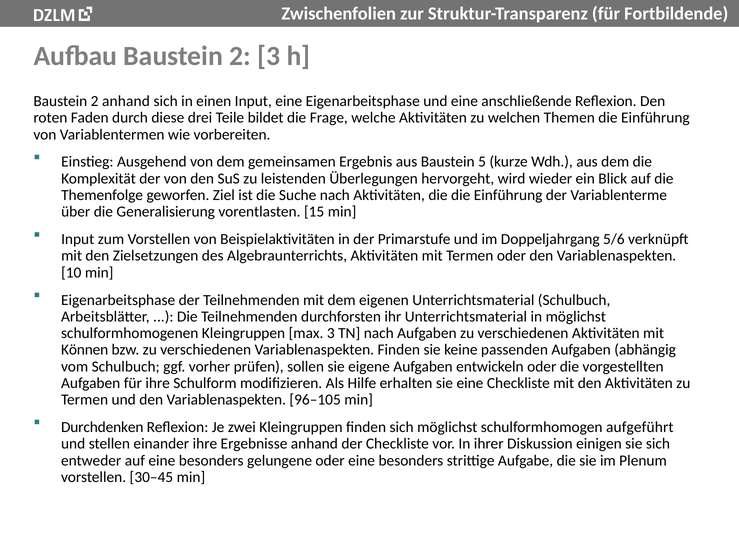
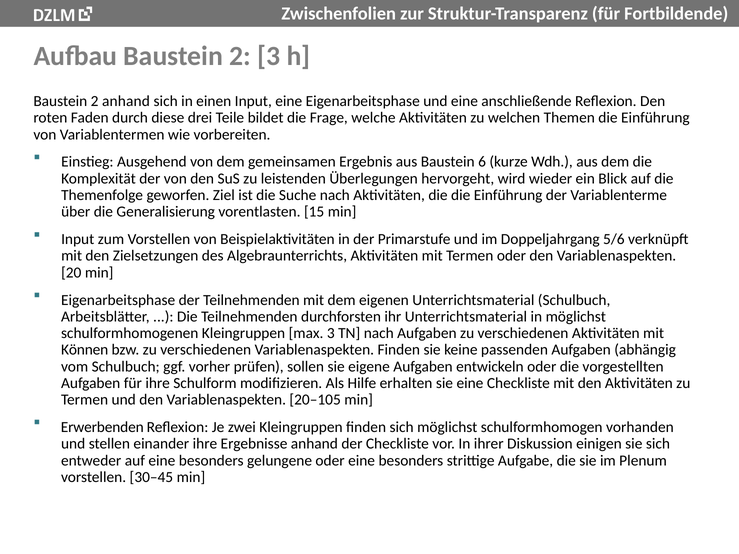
5: 5 -> 6
10: 10 -> 20
96–105: 96–105 -> 20–105
Durchdenken: Durchdenken -> Erwerbenden
aufgeführt: aufgeführt -> vorhanden
